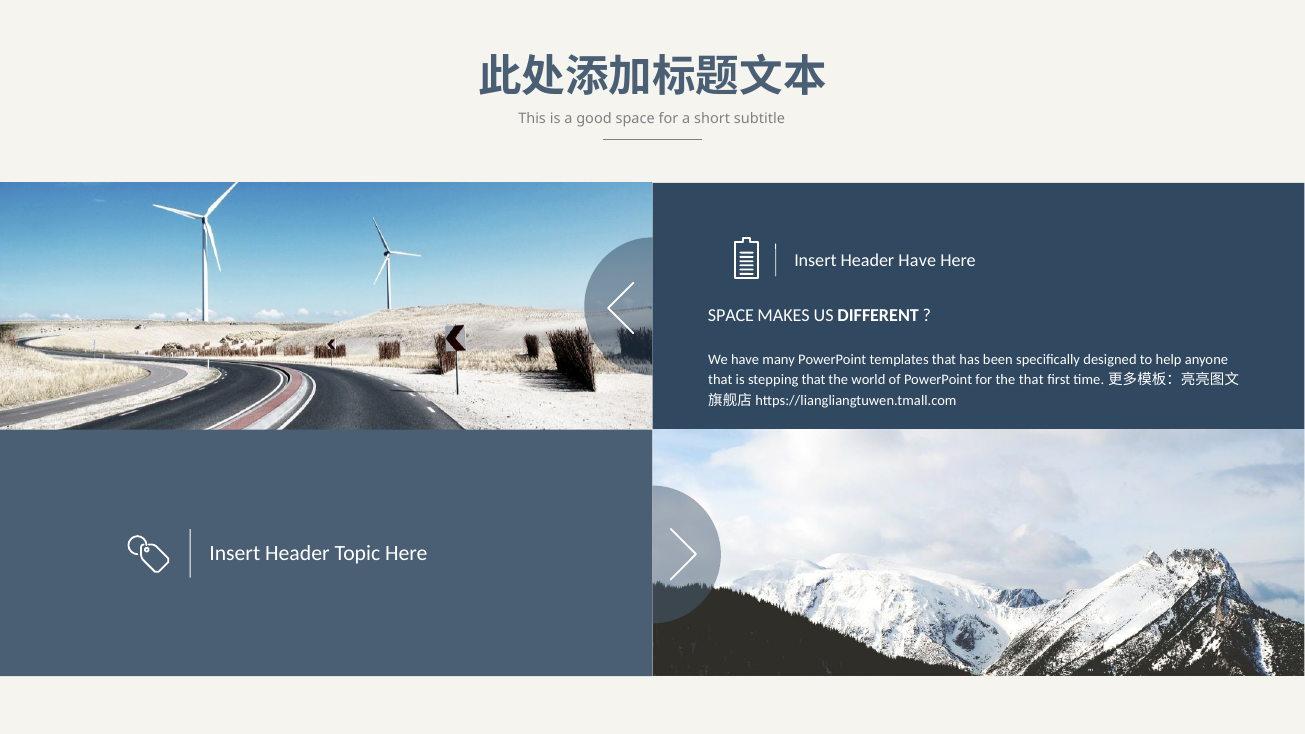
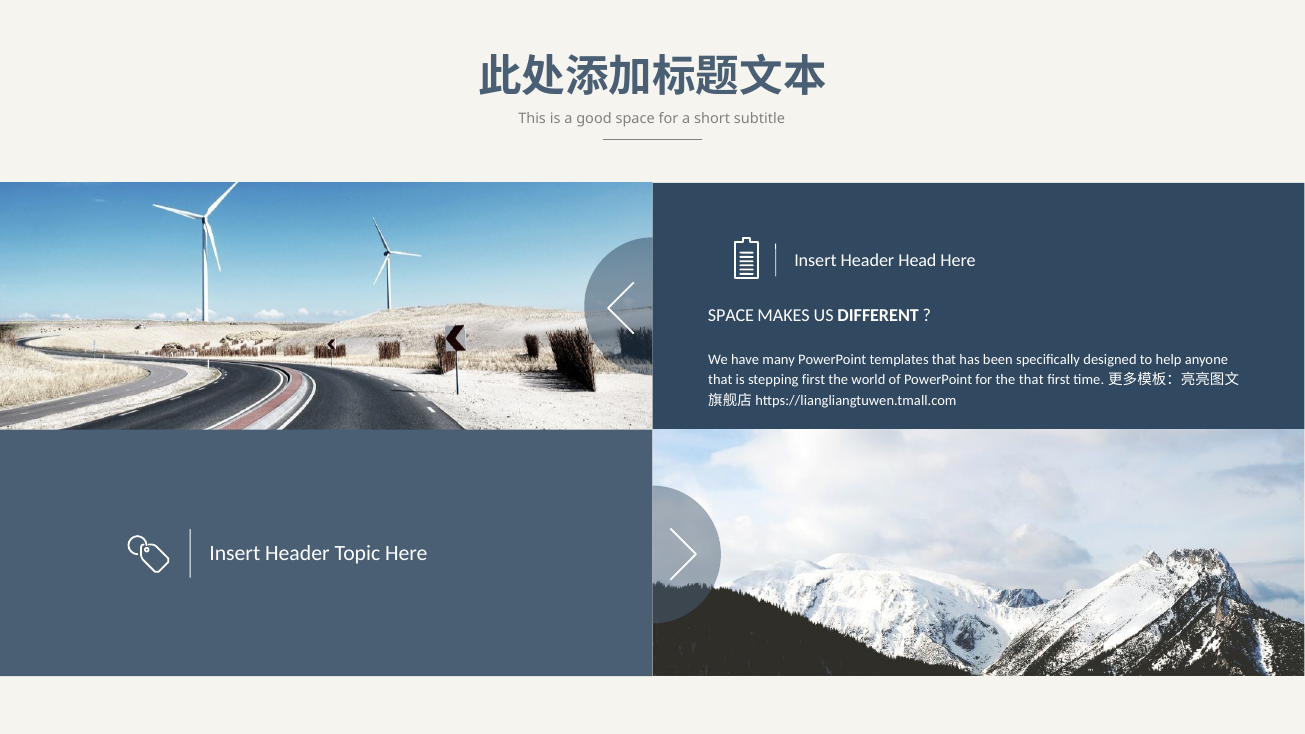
Header Have: Have -> Head
stepping that: that -> first
